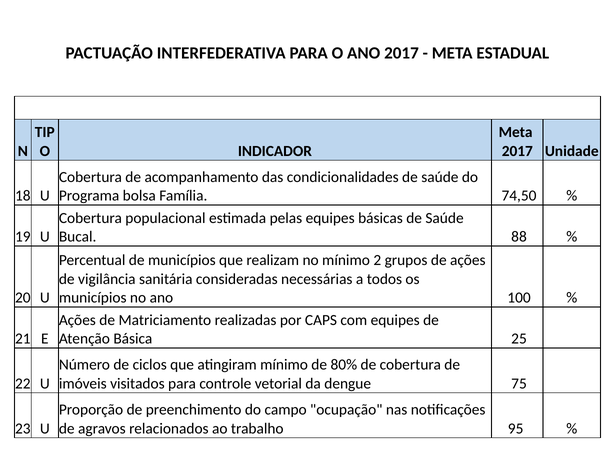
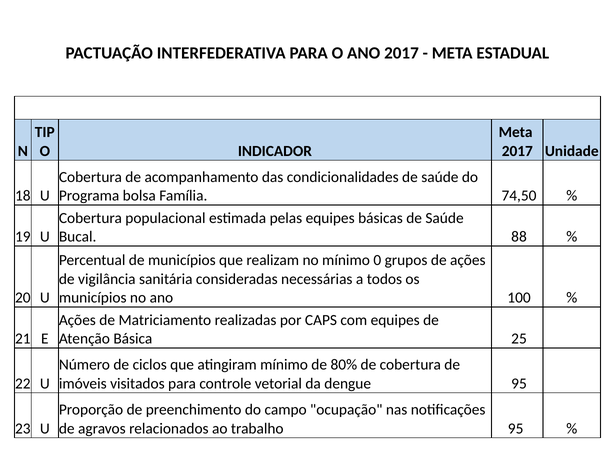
2: 2 -> 0
dengue 75: 75 -> 95
